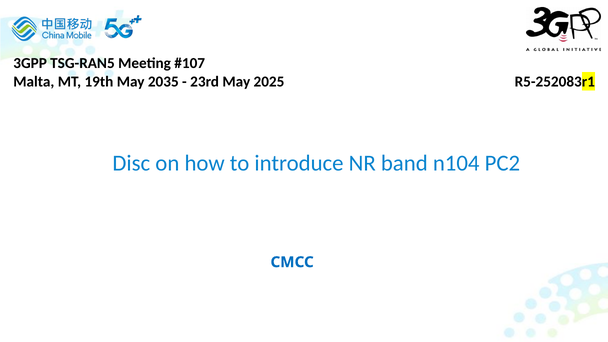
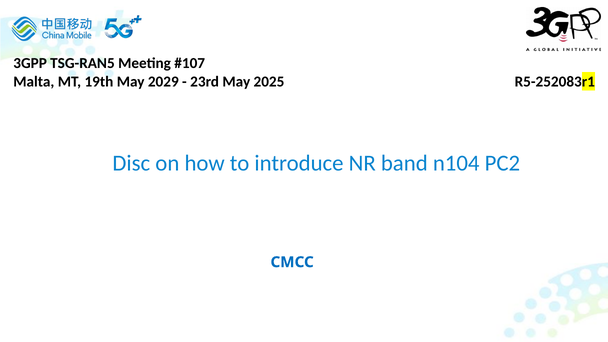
2035: 2035 -> 2029
